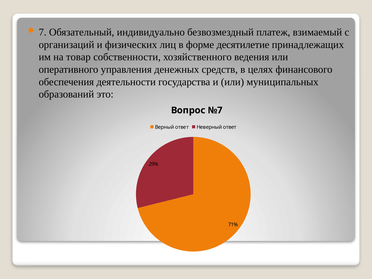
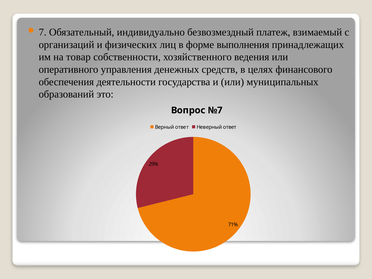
десятилетие: десятилетие -> выполнения
